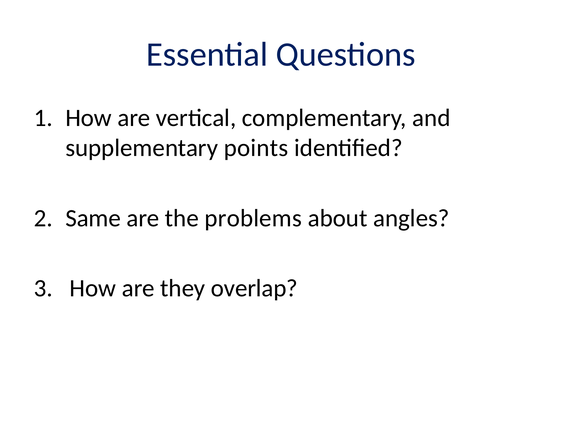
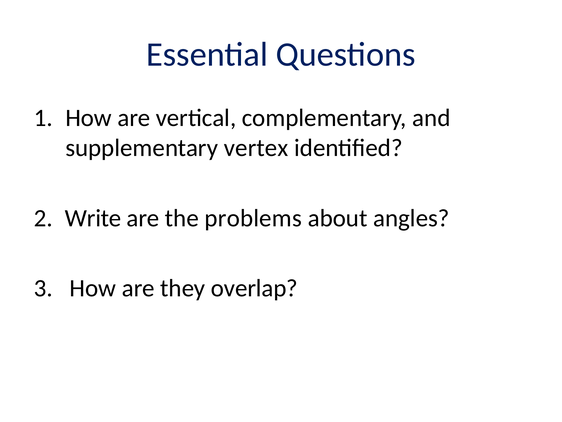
points: points -> vertex
Same: Same -> Write
